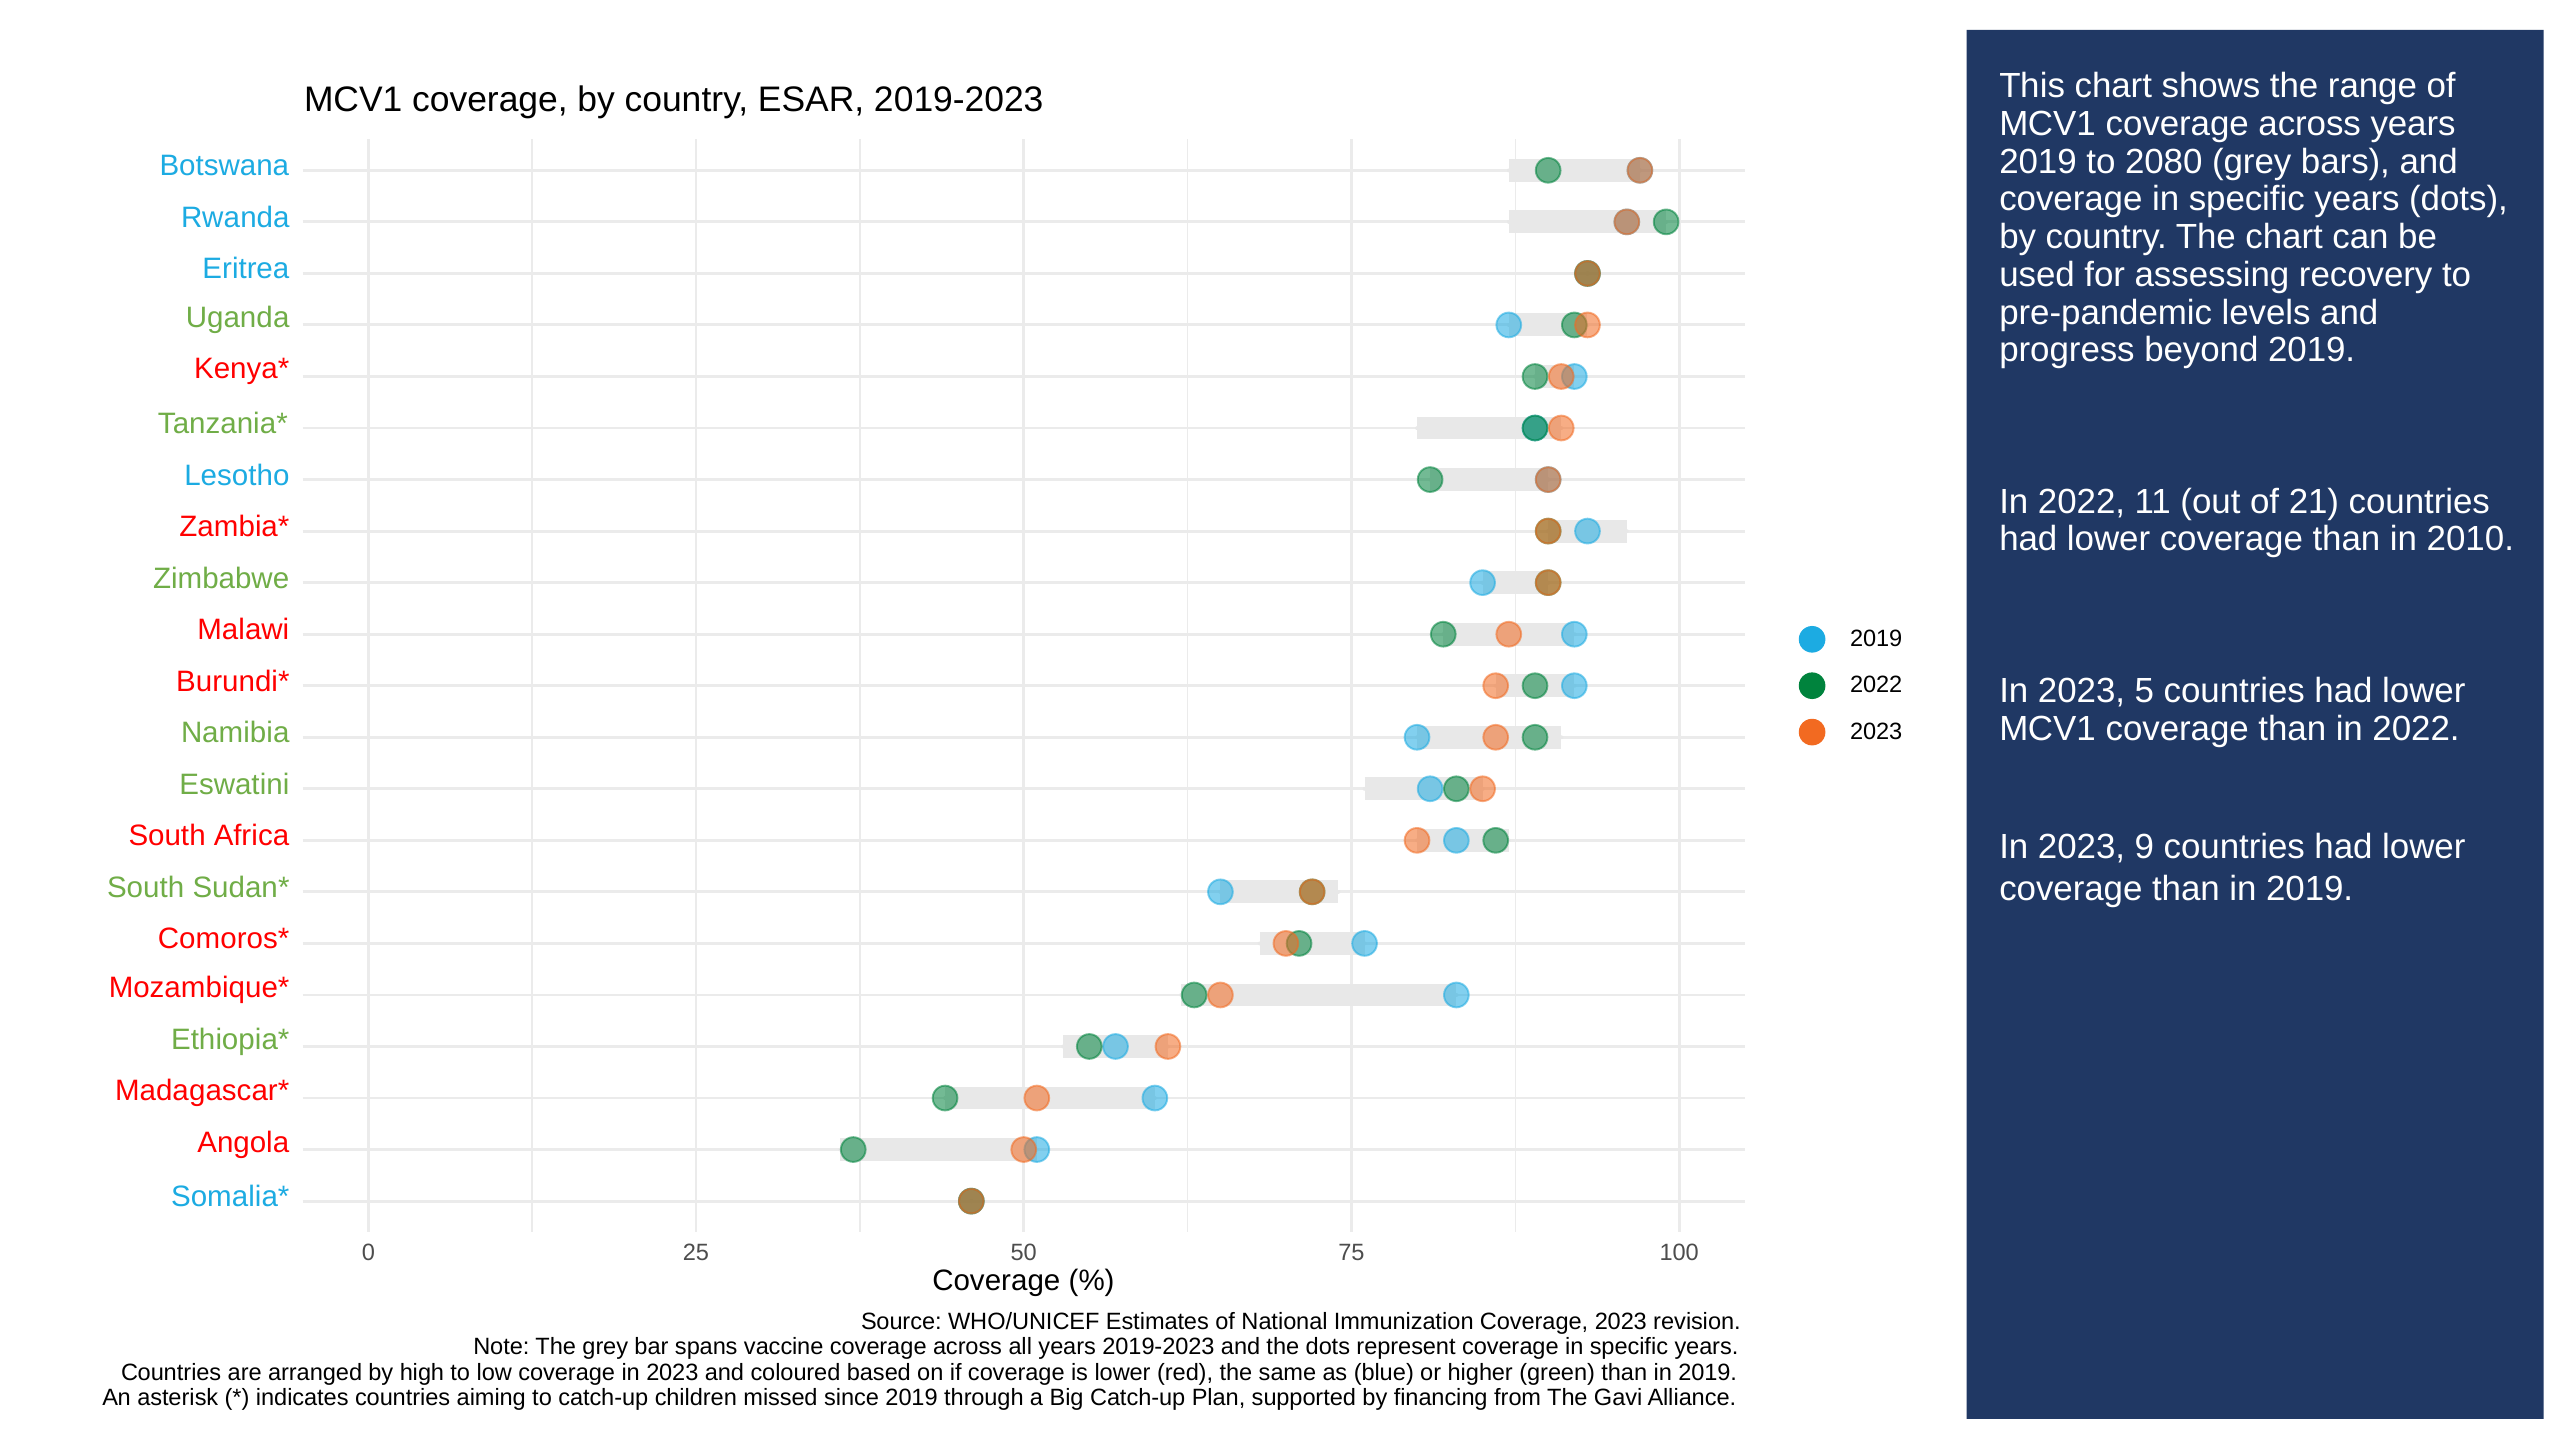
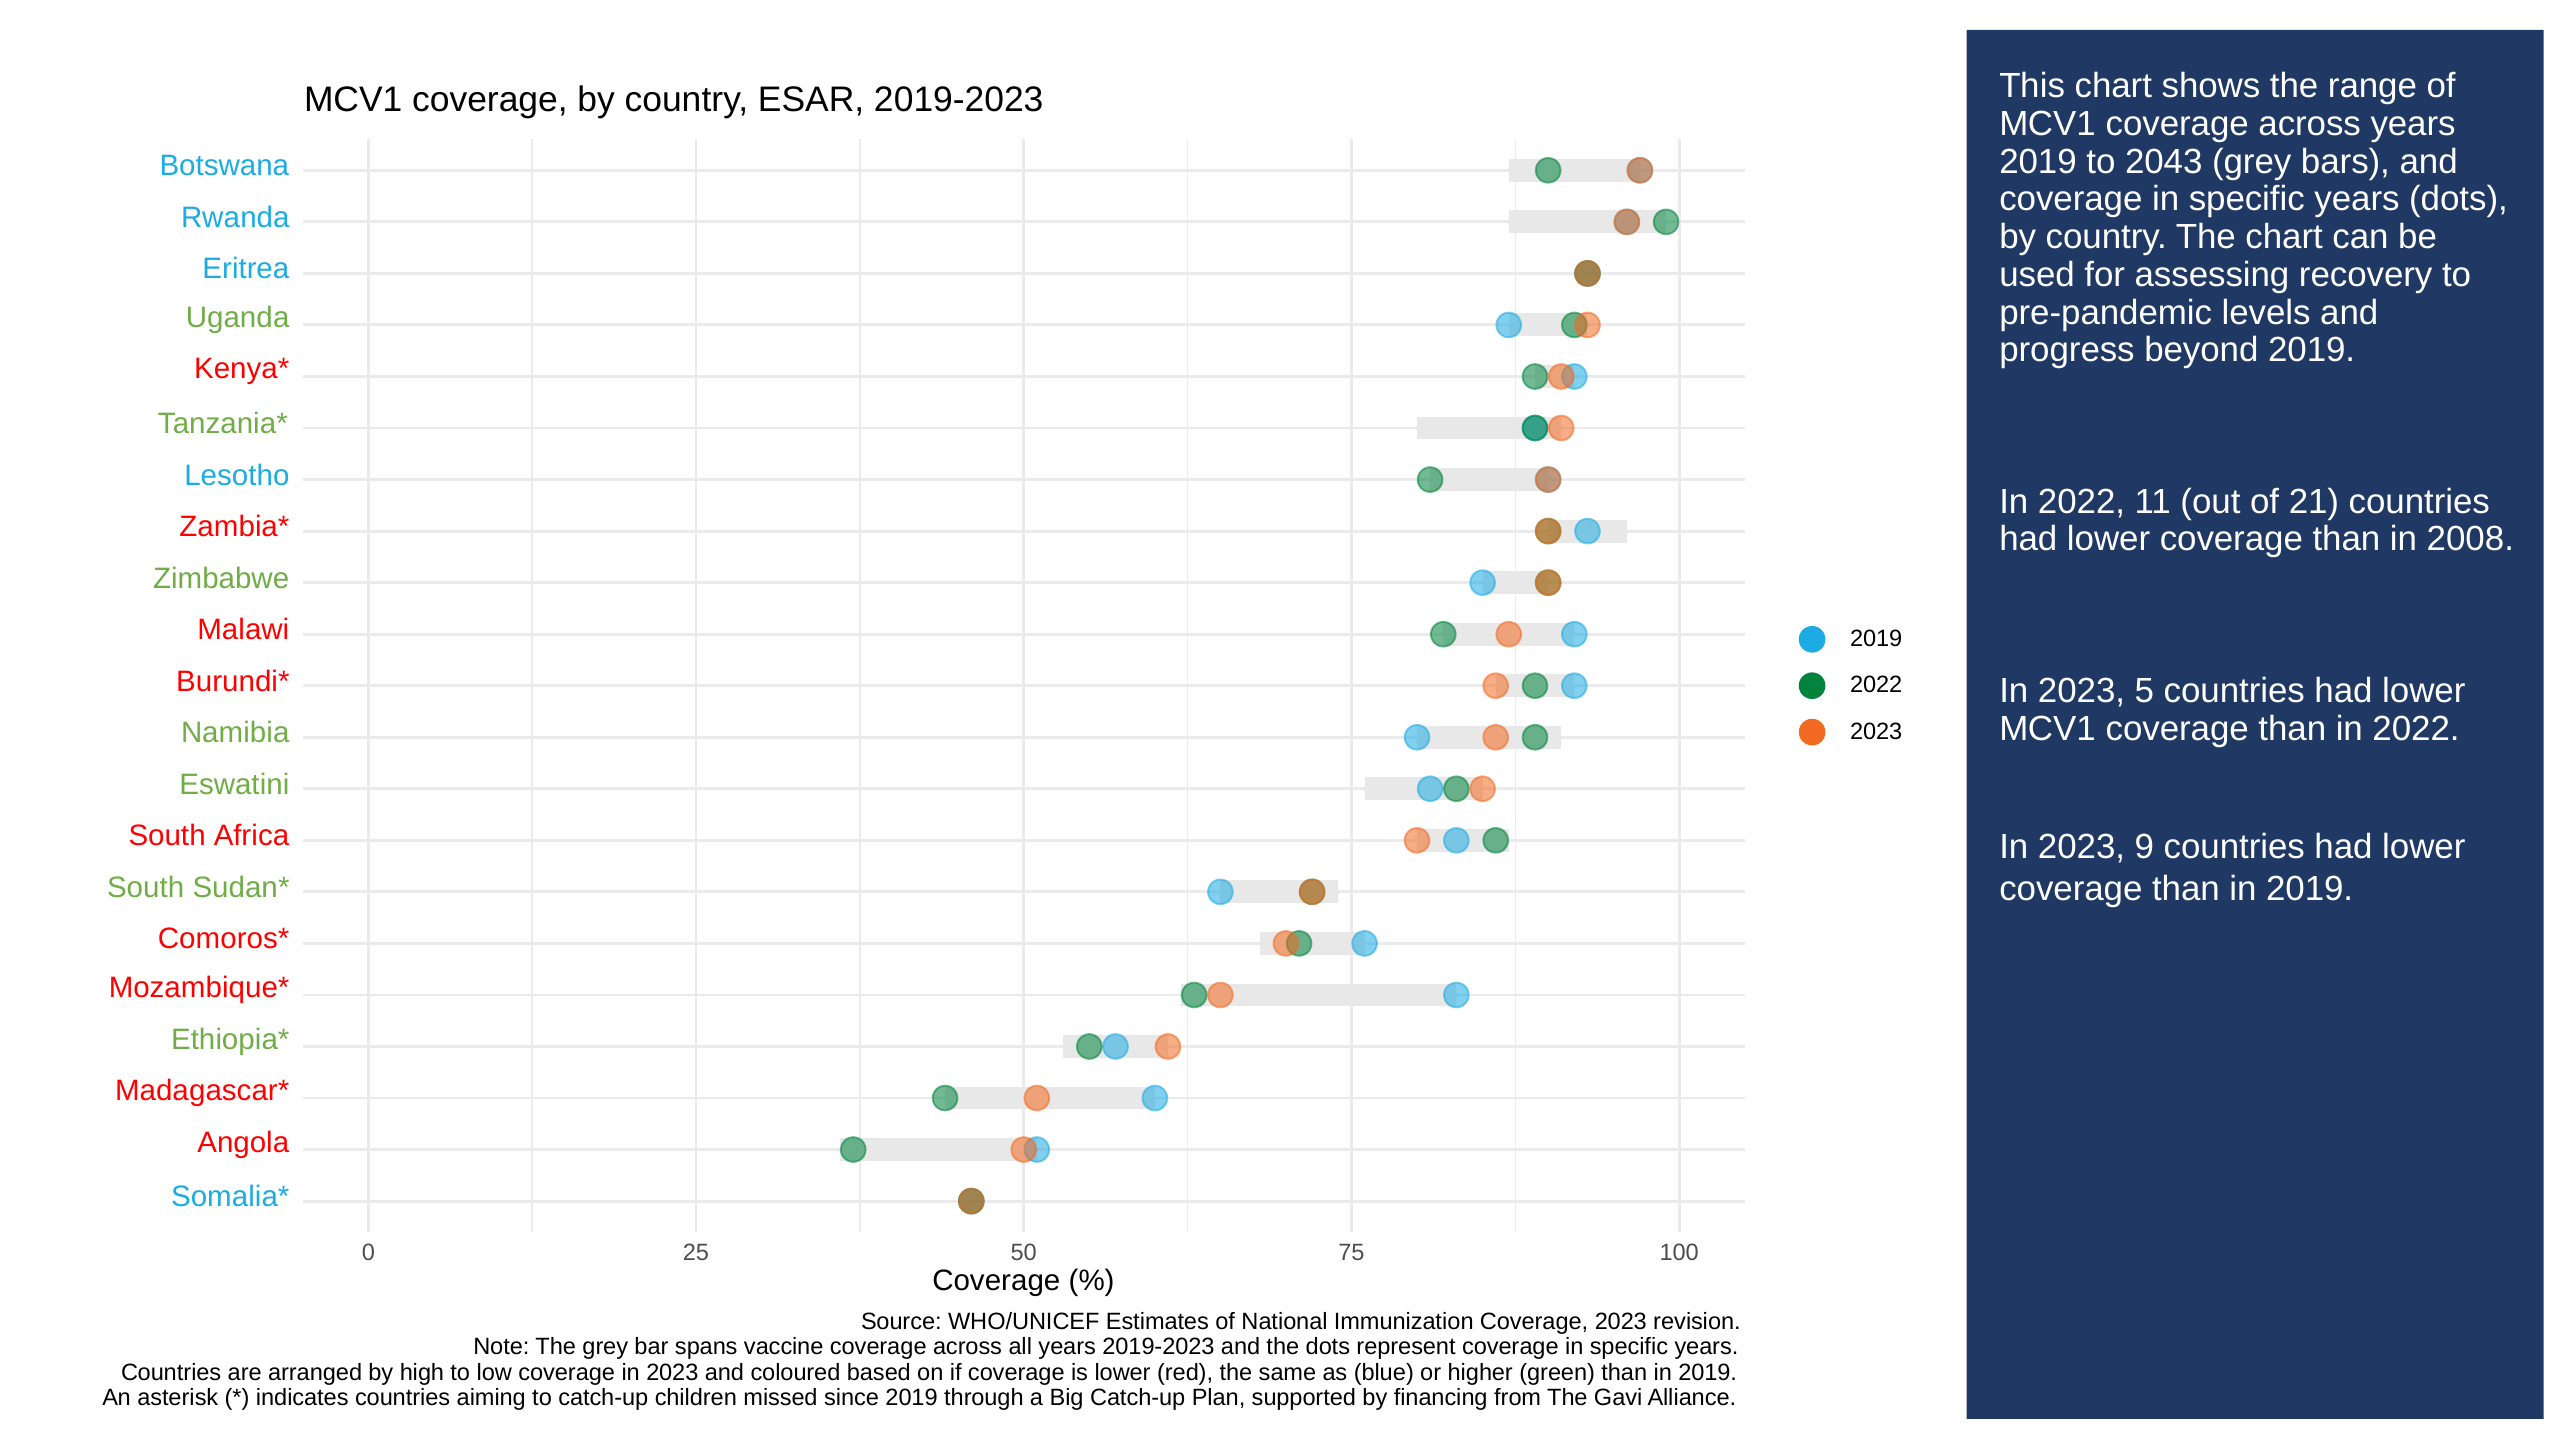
2080: 2080 -> 2043
2010: 2010 -> 2008
